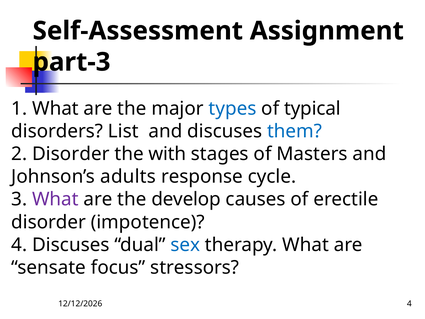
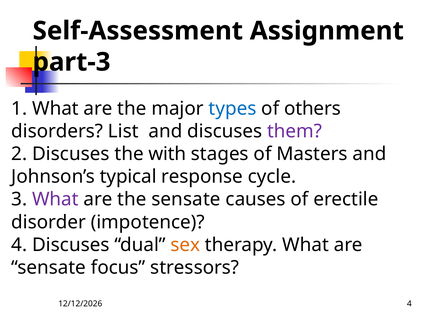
typical: typical -> others
them colour: blue -> purple
2 Disorder: Disorder -> Discuses
adults: adults -> typical
the develop: develop -> sensate
sex colour: blue -> orange
